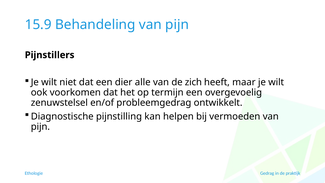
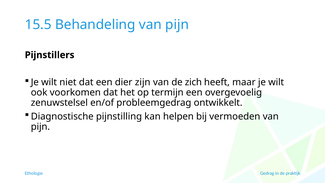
15.9: 15.9 -> 15.5
alle: alle -> zijn
